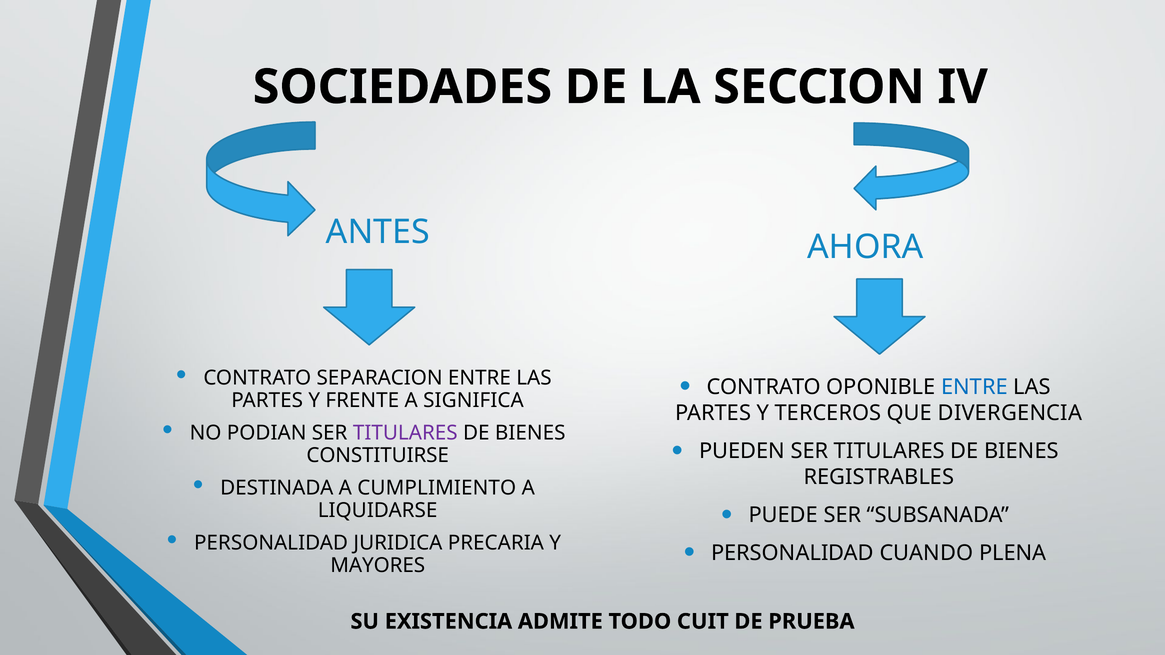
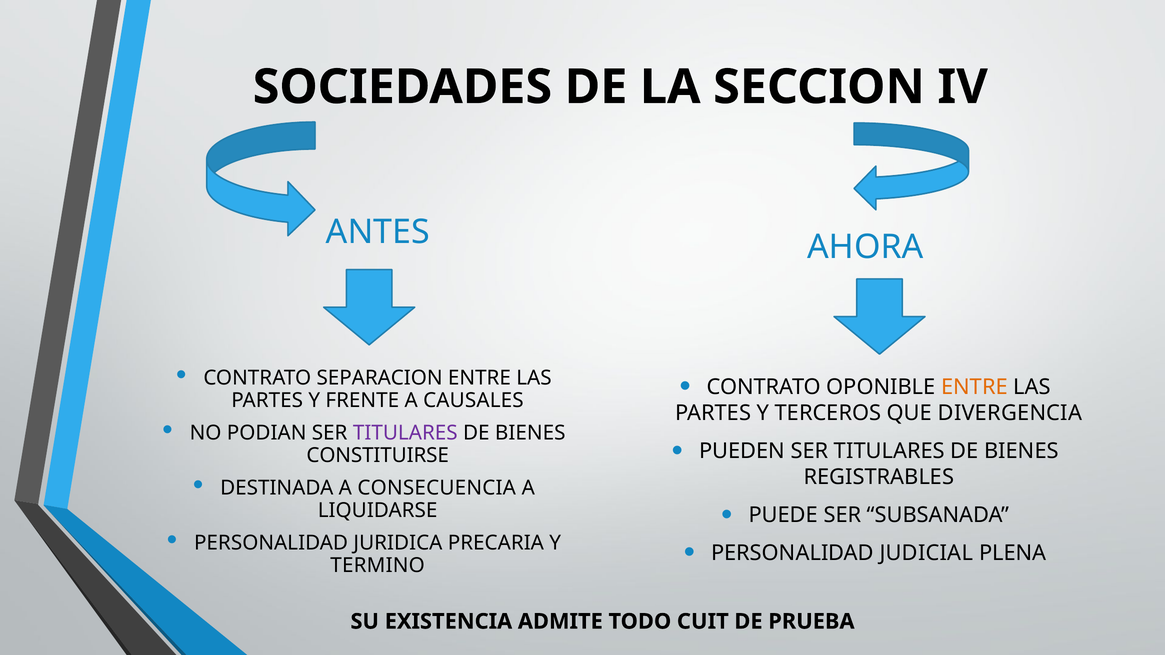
ENTRE at (974, 387) colour: blue -> orange
SIGNIFICA: SIGNIFICA -> CAUSALES
CUMPLIMIENTO: CUMPLIMIENTO -> CONSECUENCIA
CUANDO: CUANDO -> JUDICIAL
MAYORES: MAYORES -> TERMINO
